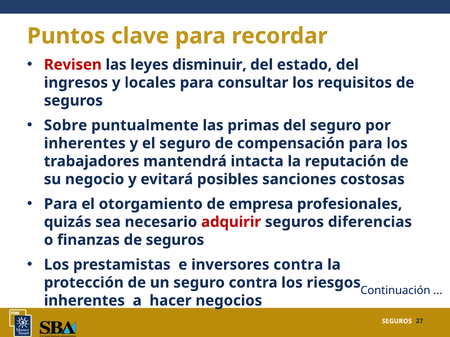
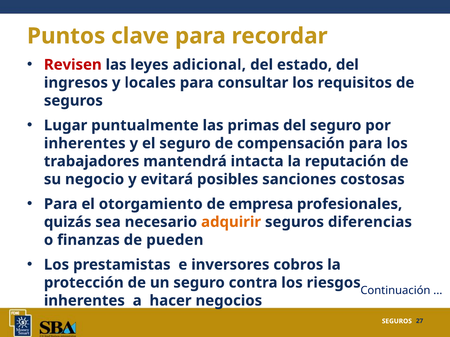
disminuir: disminuir -> adicional
Sobre: Sobre -> Lugar
adquirir colour: red -> orange
finanzas de seguros: seguros -> pueden
inversores contra: contra -> cobros
